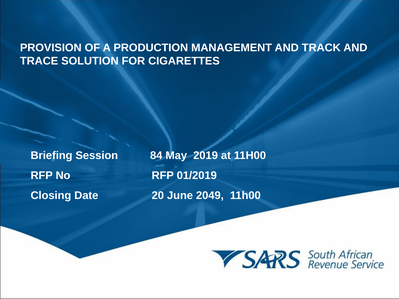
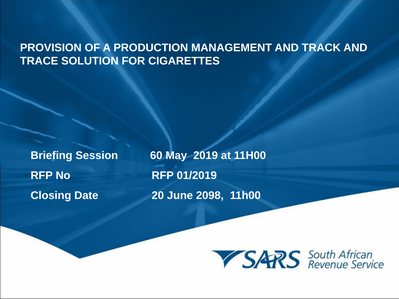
84: 84 -> 60
2049: 2049 -> 2098
